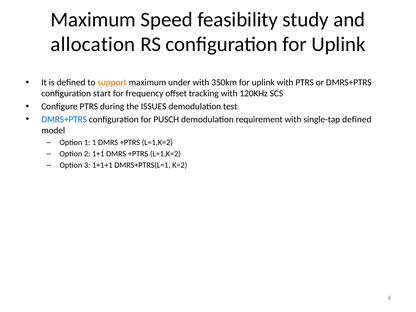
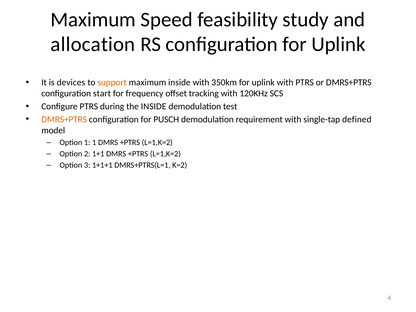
is defined: defined -> devices
maximum under: under -> inside
the ISSUES: ISSUES -> INSIDE
DMRS+PTRS at (64, 119) colour: blue -> orange
